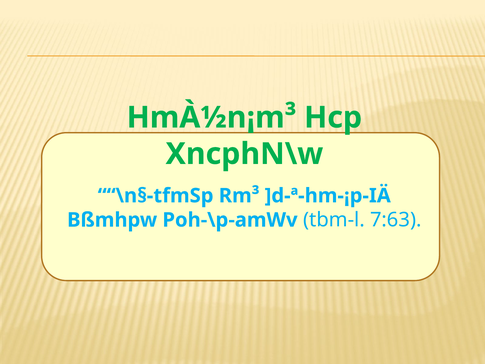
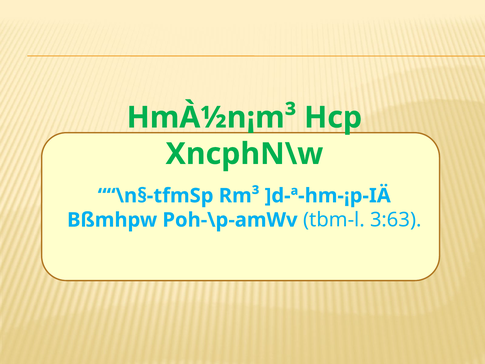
7:63: 7:63 -> 3:63
